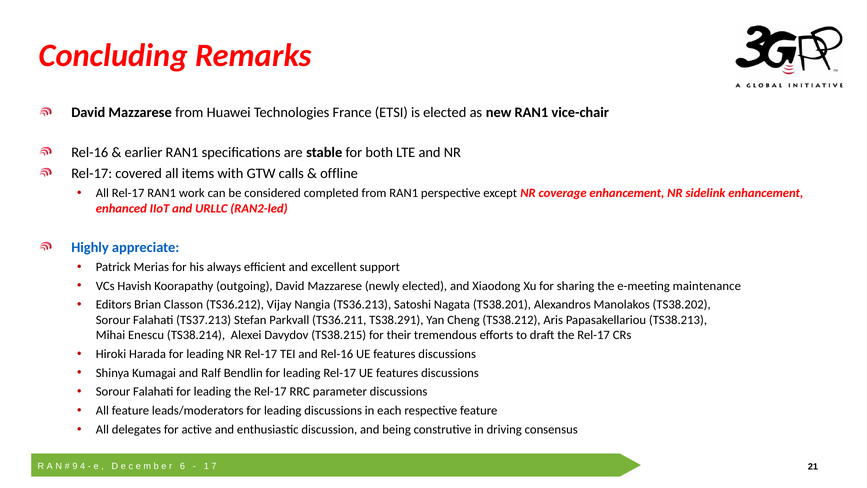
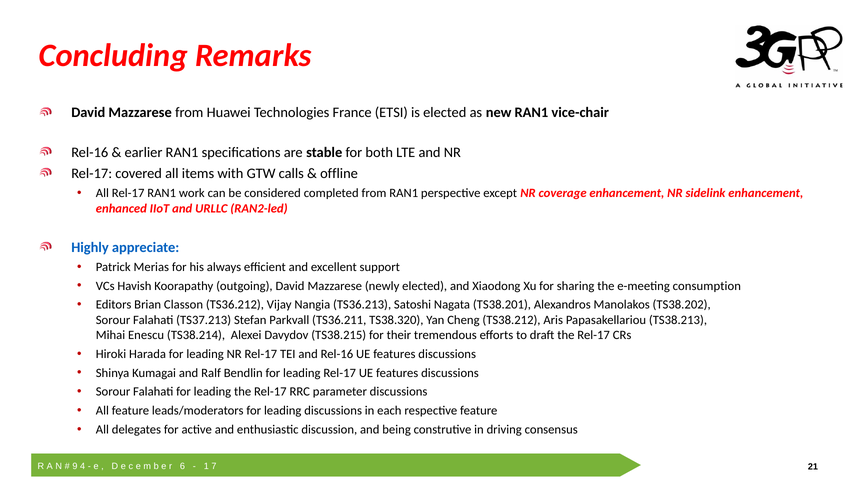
maintenance: maintenance -> consumption
TS38.291: TS38.291 -> TS38.320
